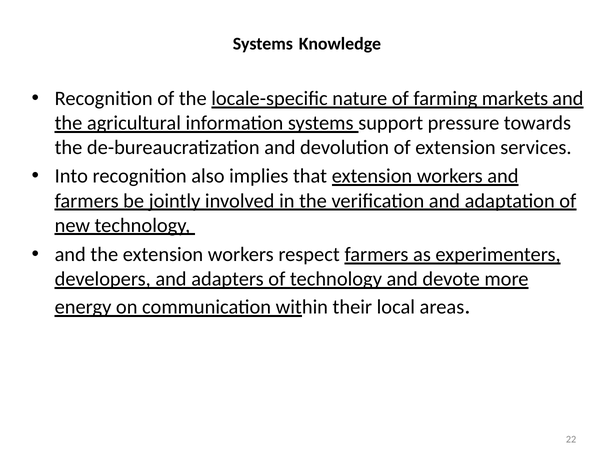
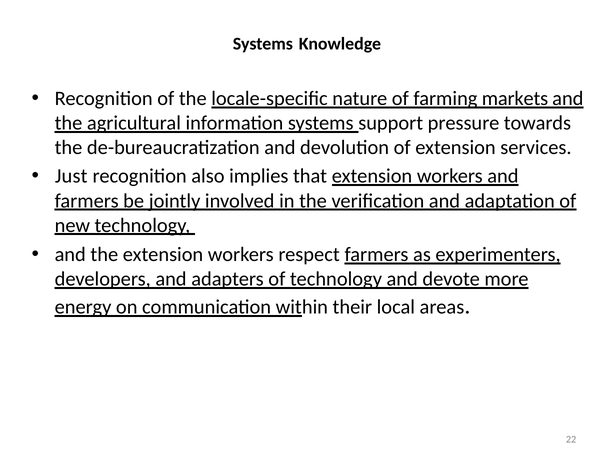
Into: Into -> Just
